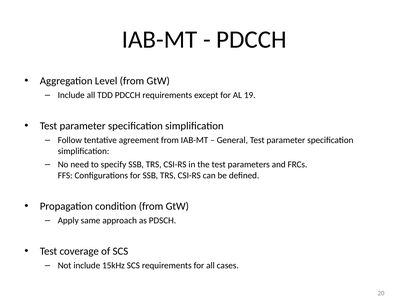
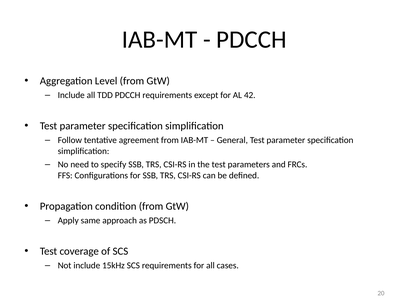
19: 19 -> 42
